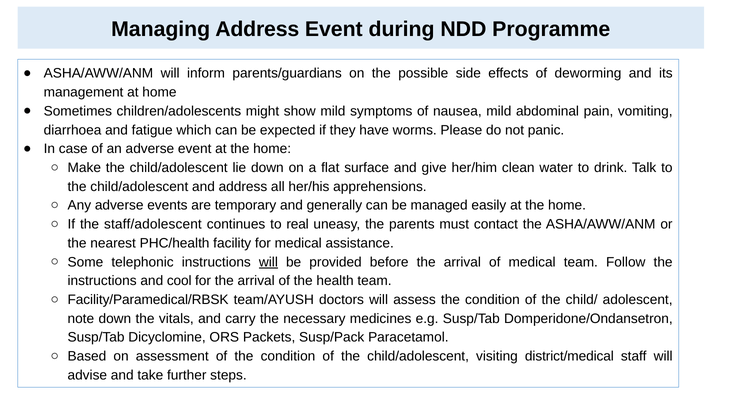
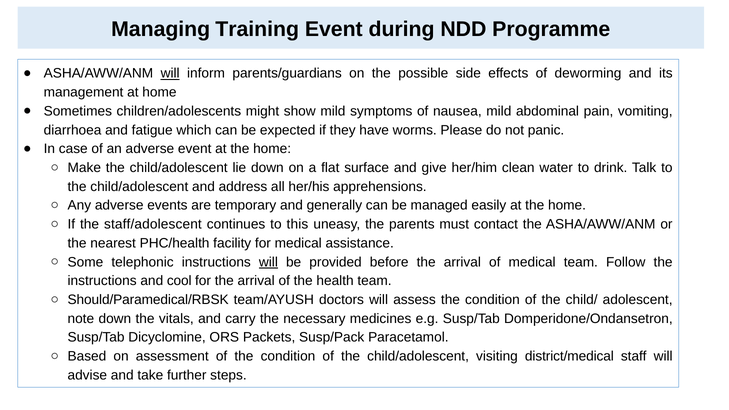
Managing Address: Address -> Training
will at (170, 73) underline: none -> present
real: real -> this
Facility/Paramedical/RBSK: Facility/Paramedical/RBSK -> Should/Paramedical/RBSK
